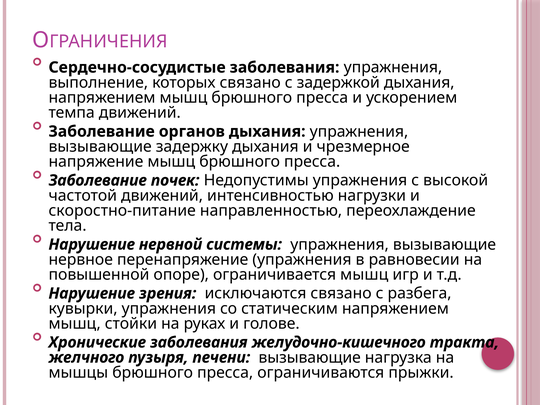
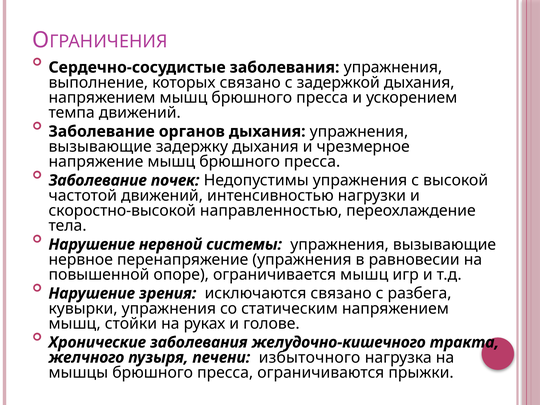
скоростно-питание: скоростно-питание -> скоростно-высокой
печени вызывающие: вызывающие -> избыточного
